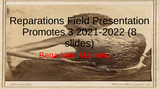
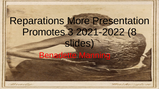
Field: Field -> More
